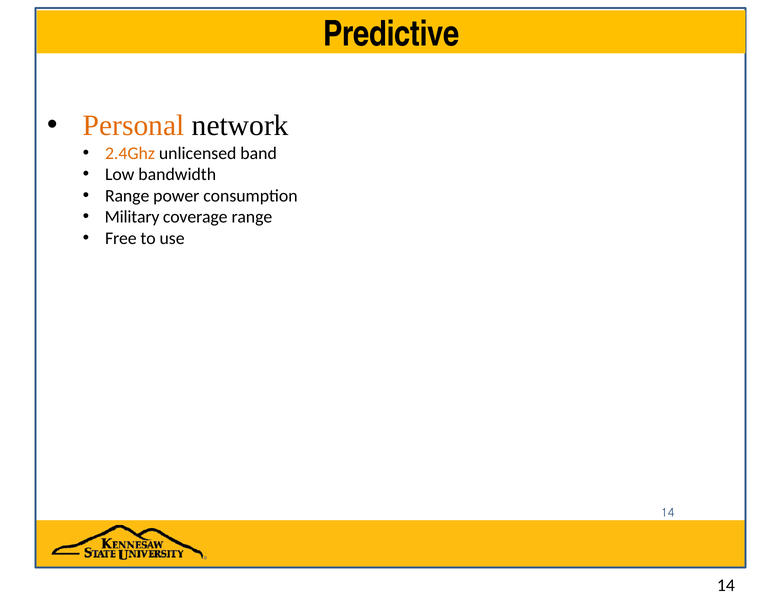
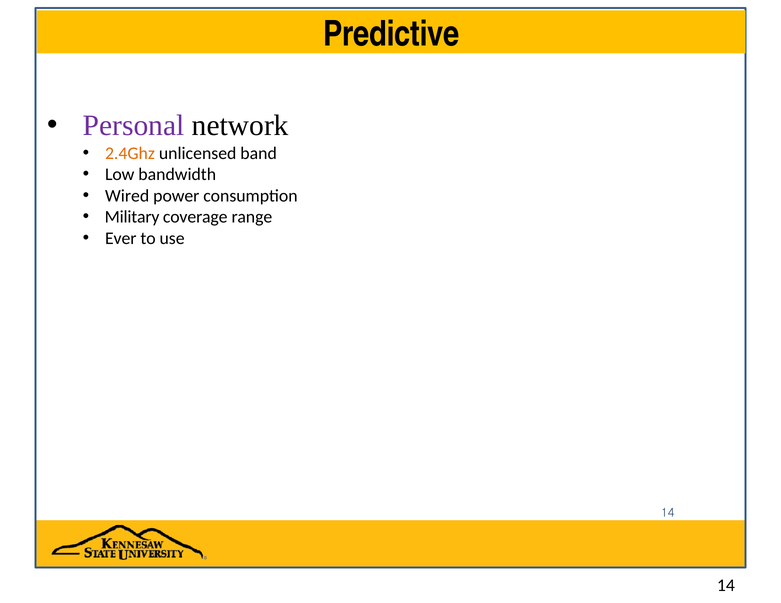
Personal colour: orange -> purple
Range at (127, 196): Range -> Wired
Free: Free -> Ever
